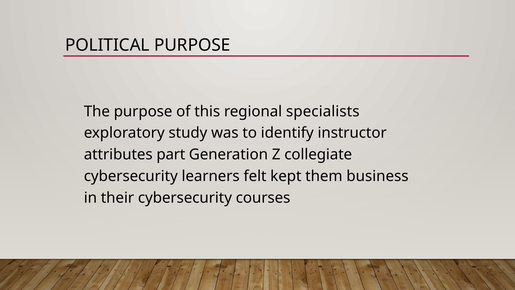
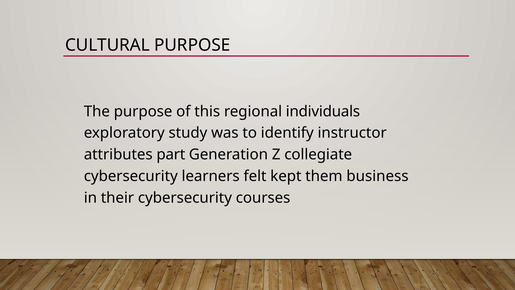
POLITICAL: POLITICAL -> CULTURAL
specialists: specialists -> individuals
